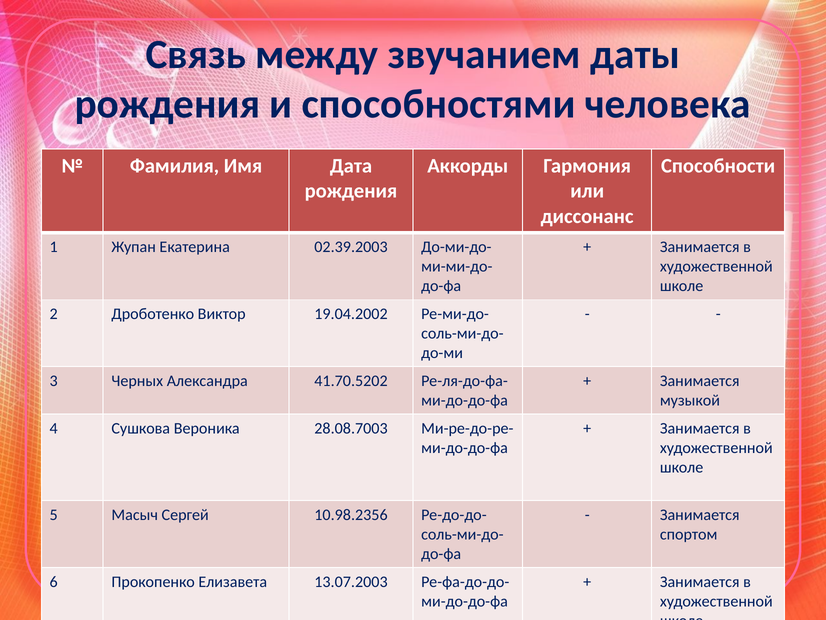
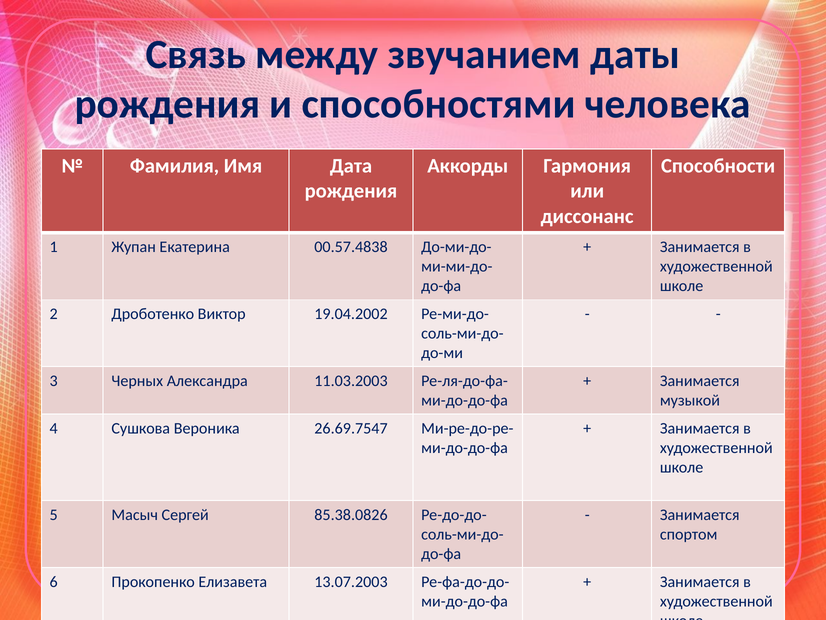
02.39.2003: 02.39.2003 -> 00.57.4838
41.70.5202: 41.70.5202 -> 11.03.2003
28.08.7003: 28.08.7003 -> 26.69.7547
10.98.2356: 10.98.2356 -> 85.38.0826
